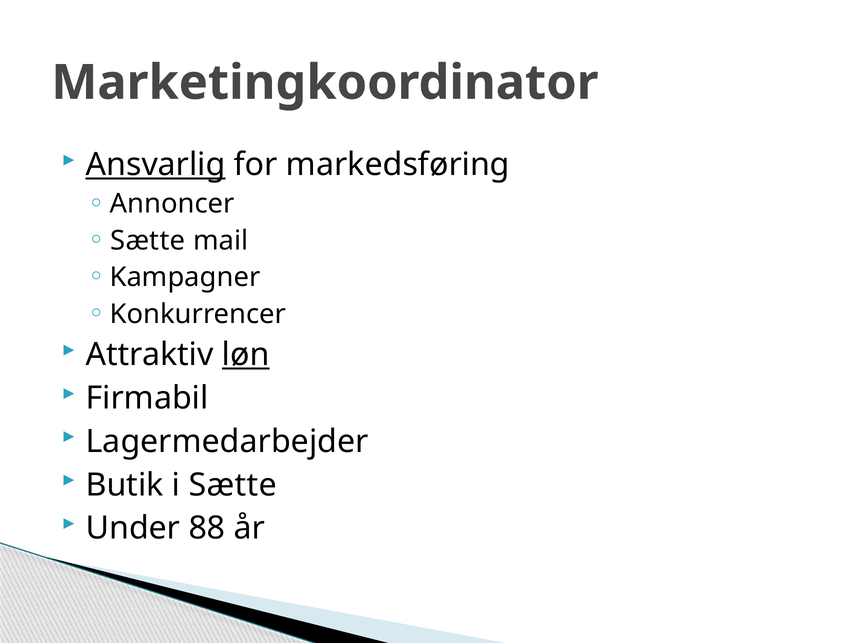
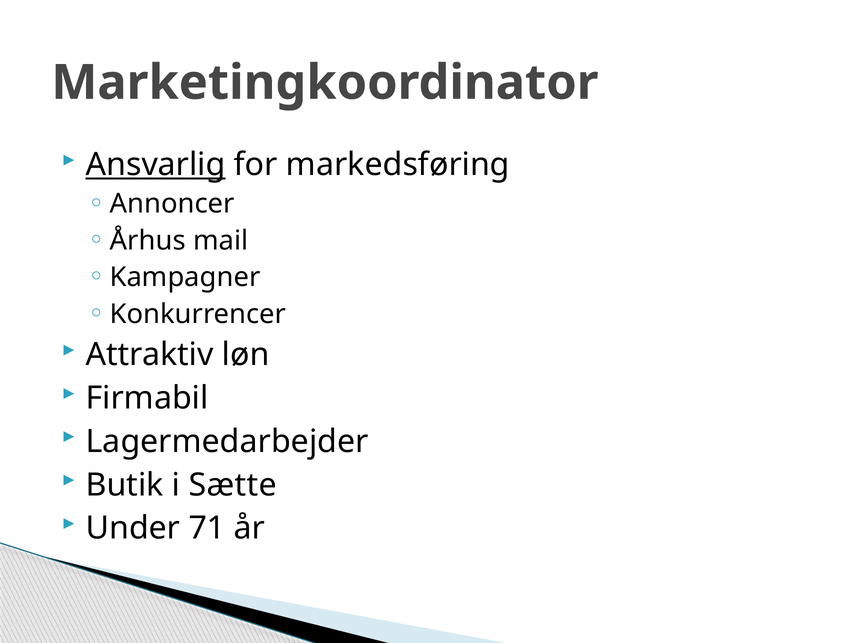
Sætte at (148, 241): Sætte -> Århus
løn underline: present -> none
88: 88 -> 71
